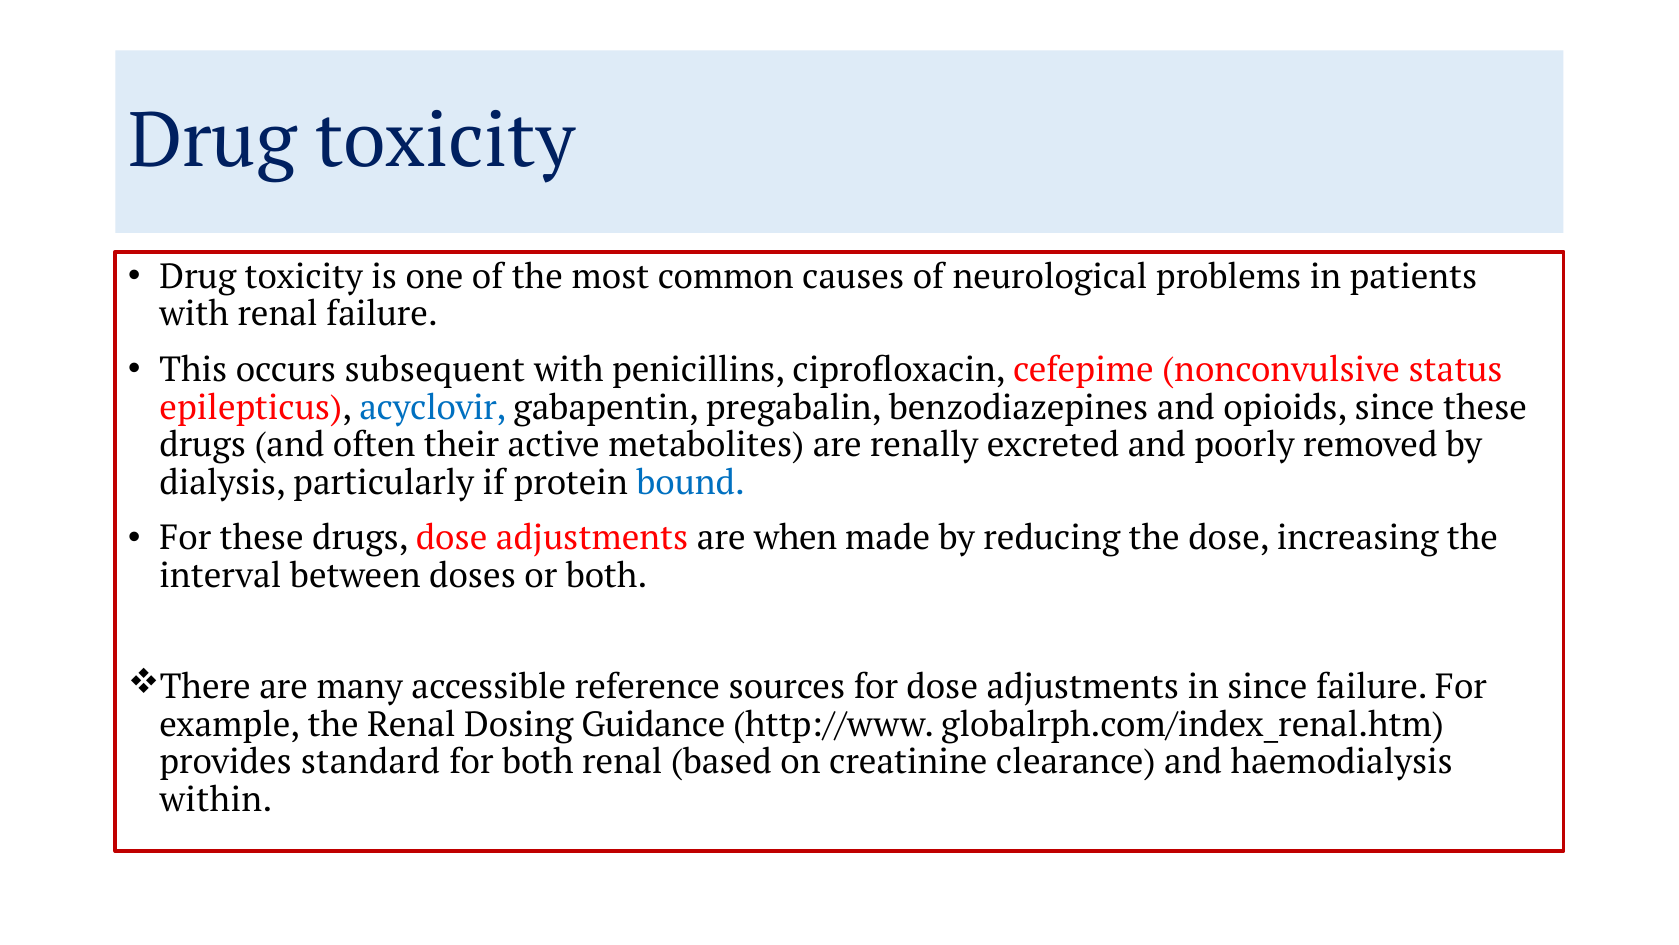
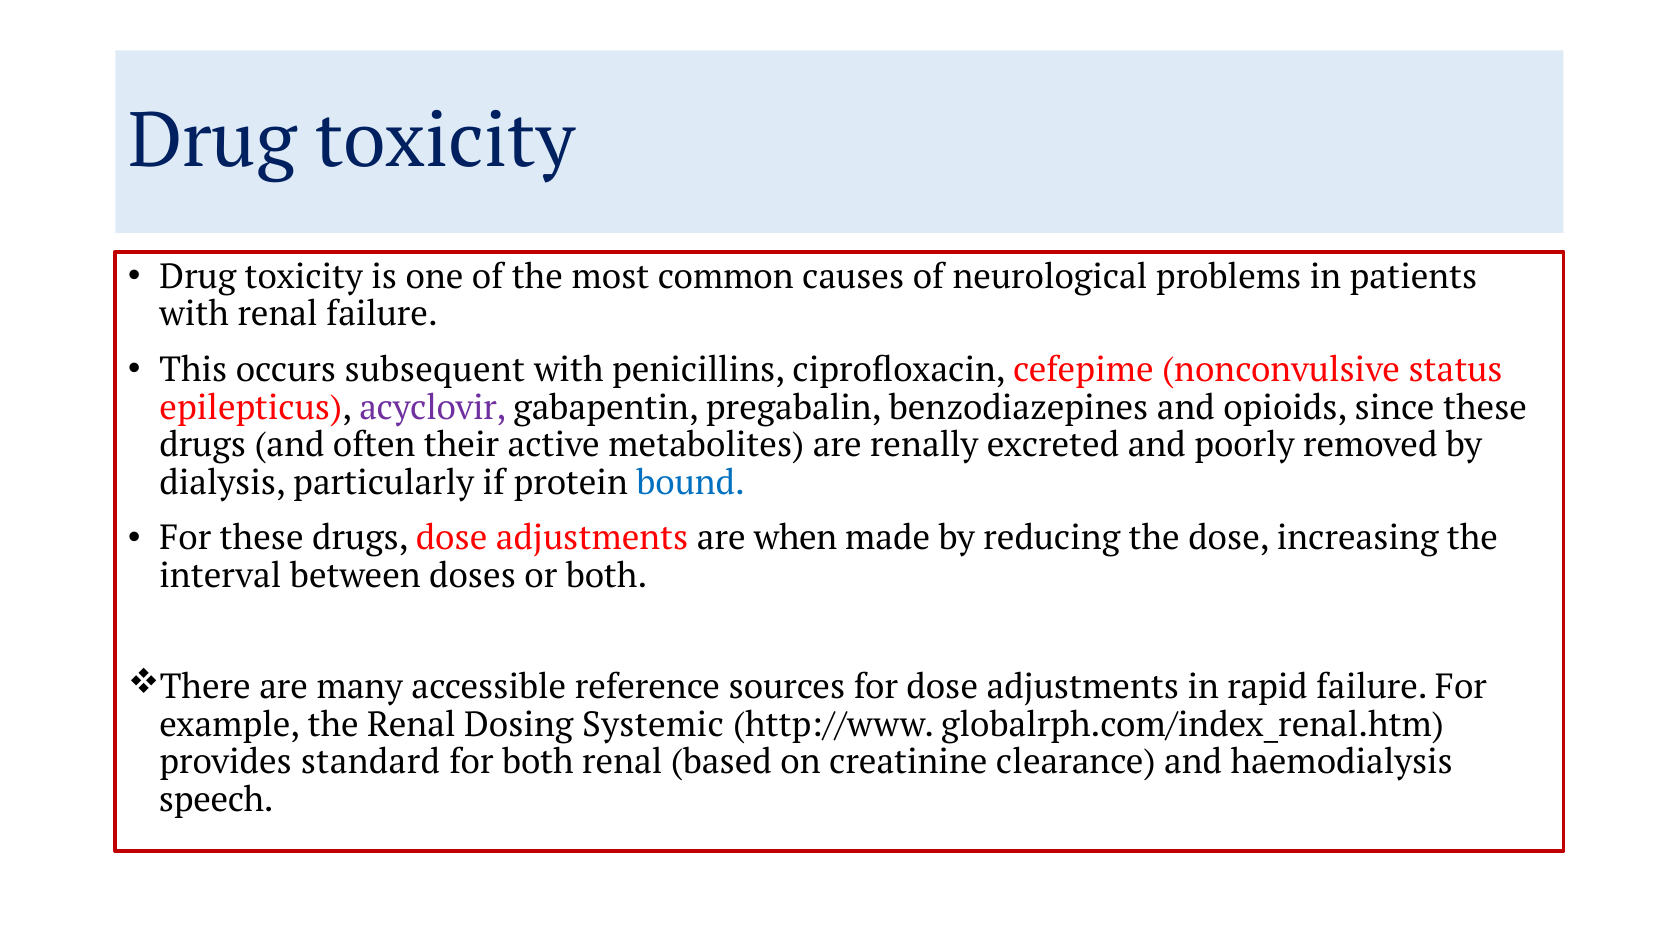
acyclovir colour: blue -> purple
in since: since -> rapid
Guidance: Guidance -> Systemic
within: within -> speech
